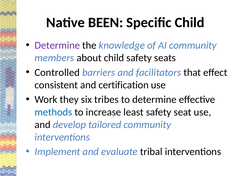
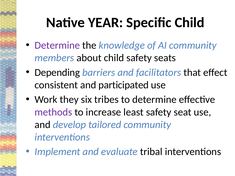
BEEN: BEEN -> YEAR
Controlled: Controlled -> Depending
certification: certification -> participated
methods colour: blue -> purple
